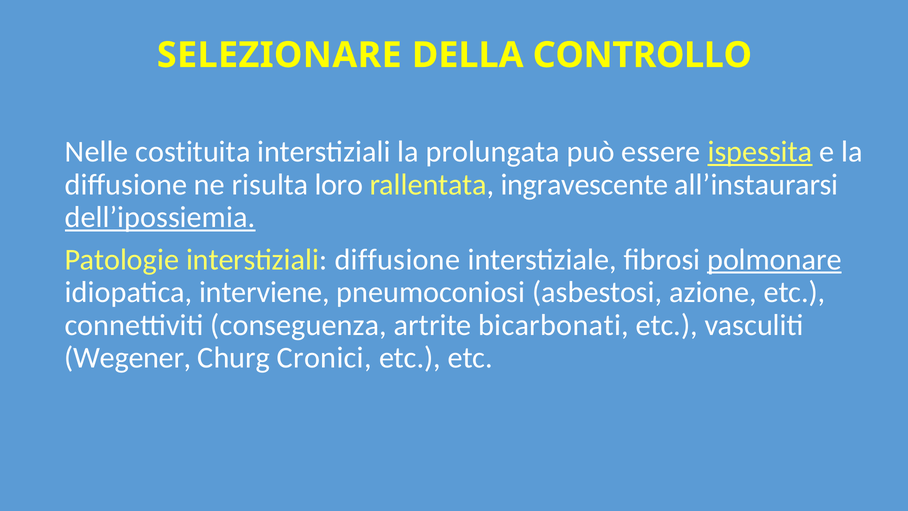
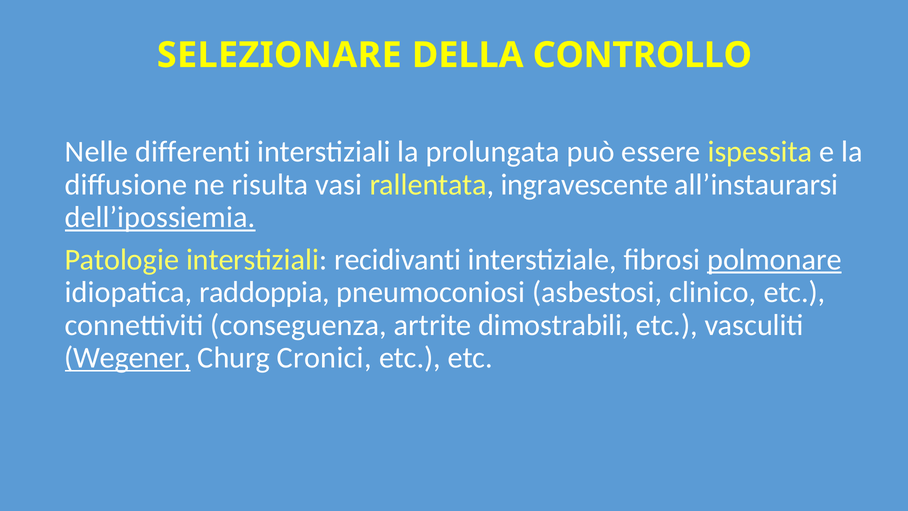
costituita: costituita -> differenti
ispessita underline: present -> none
loro: loro -> vasi
interstiziali diffusione: diffusione -> recidivanti
interviene: interviene -> raddoppia
azione: azione -> clinico
bicarbonati: bicarbonati -> dimostrabili
Wegener underline: none -> present
